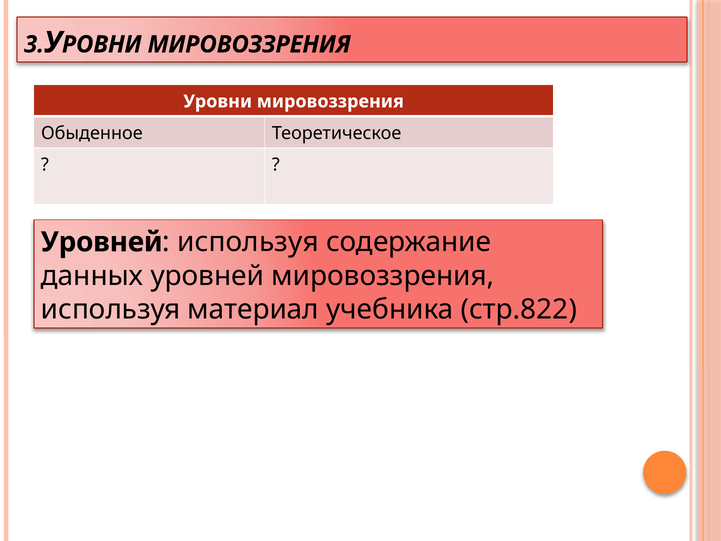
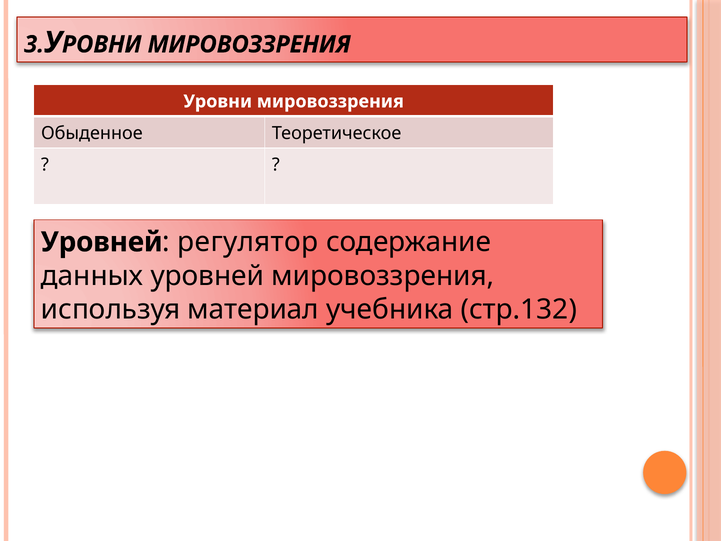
используя at (248, 242): используя -> регулятор
стр.822: стр.822 -> стр.132
